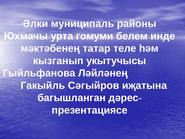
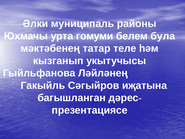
инде: инде -> була
